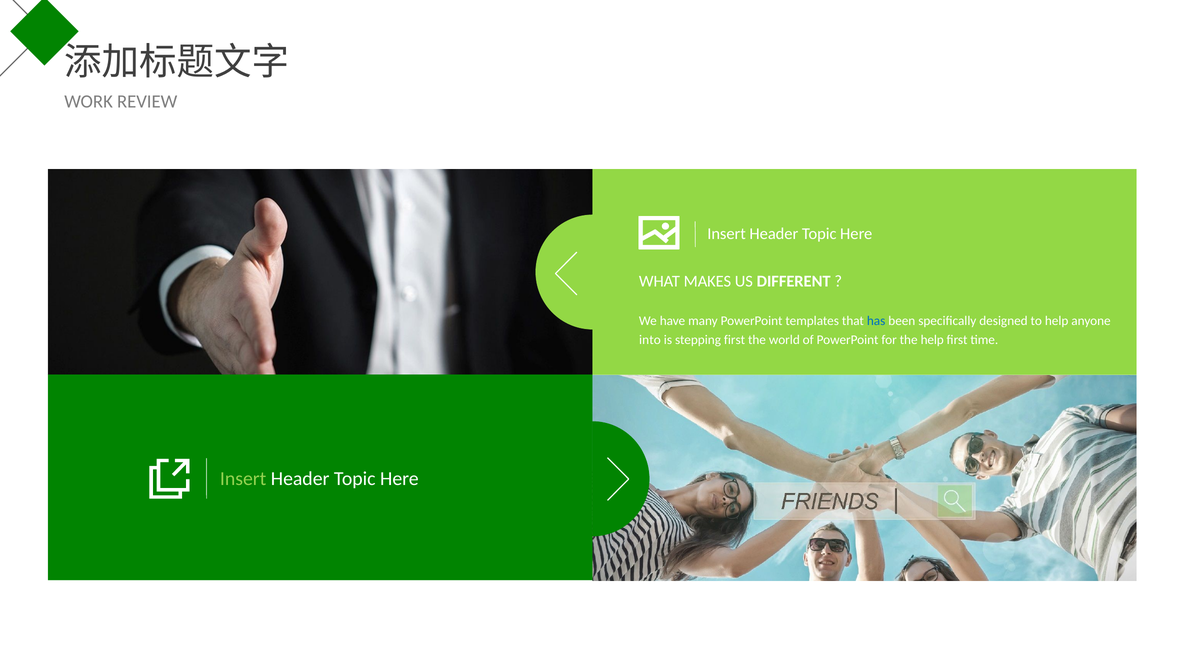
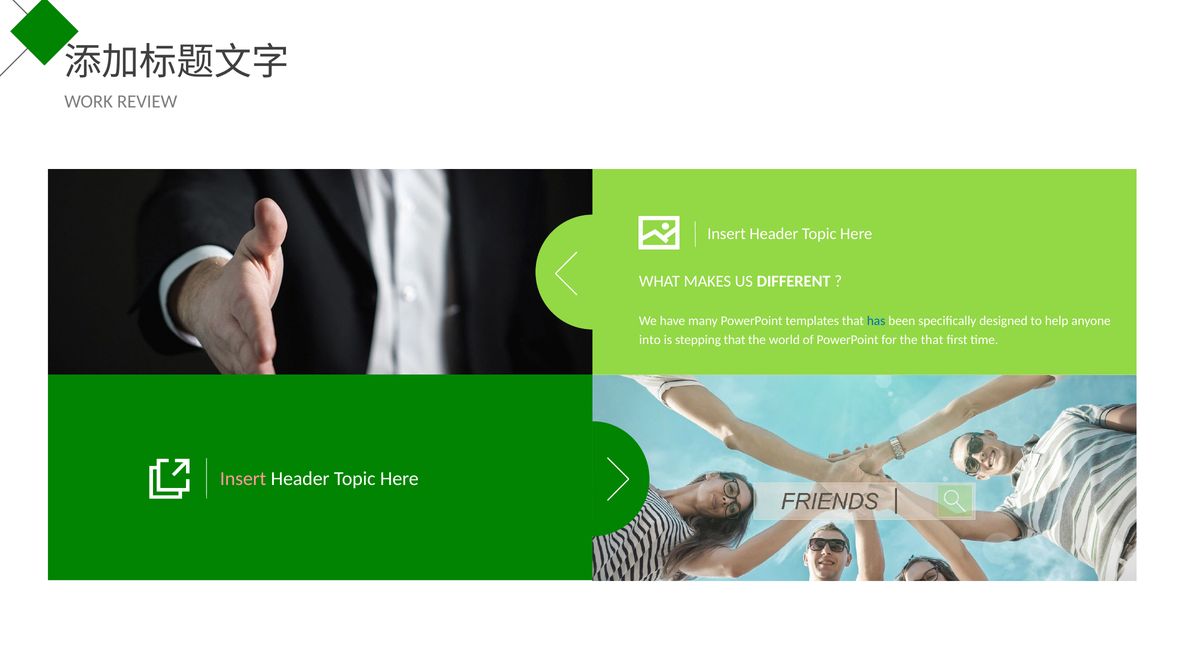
stepping first: first -> that
the help: help -> that
Insert at (243, 478) colour: light green -> pink
